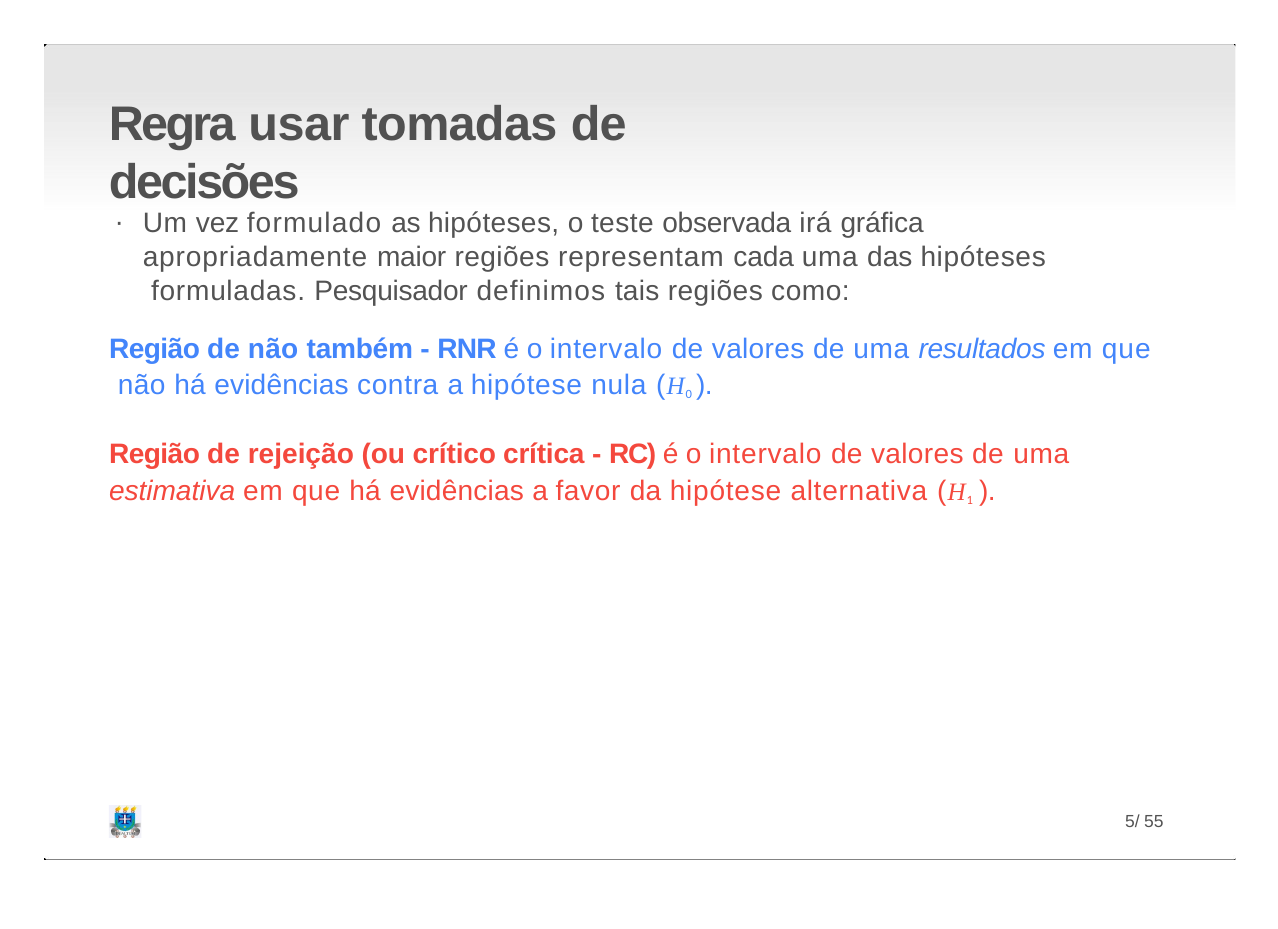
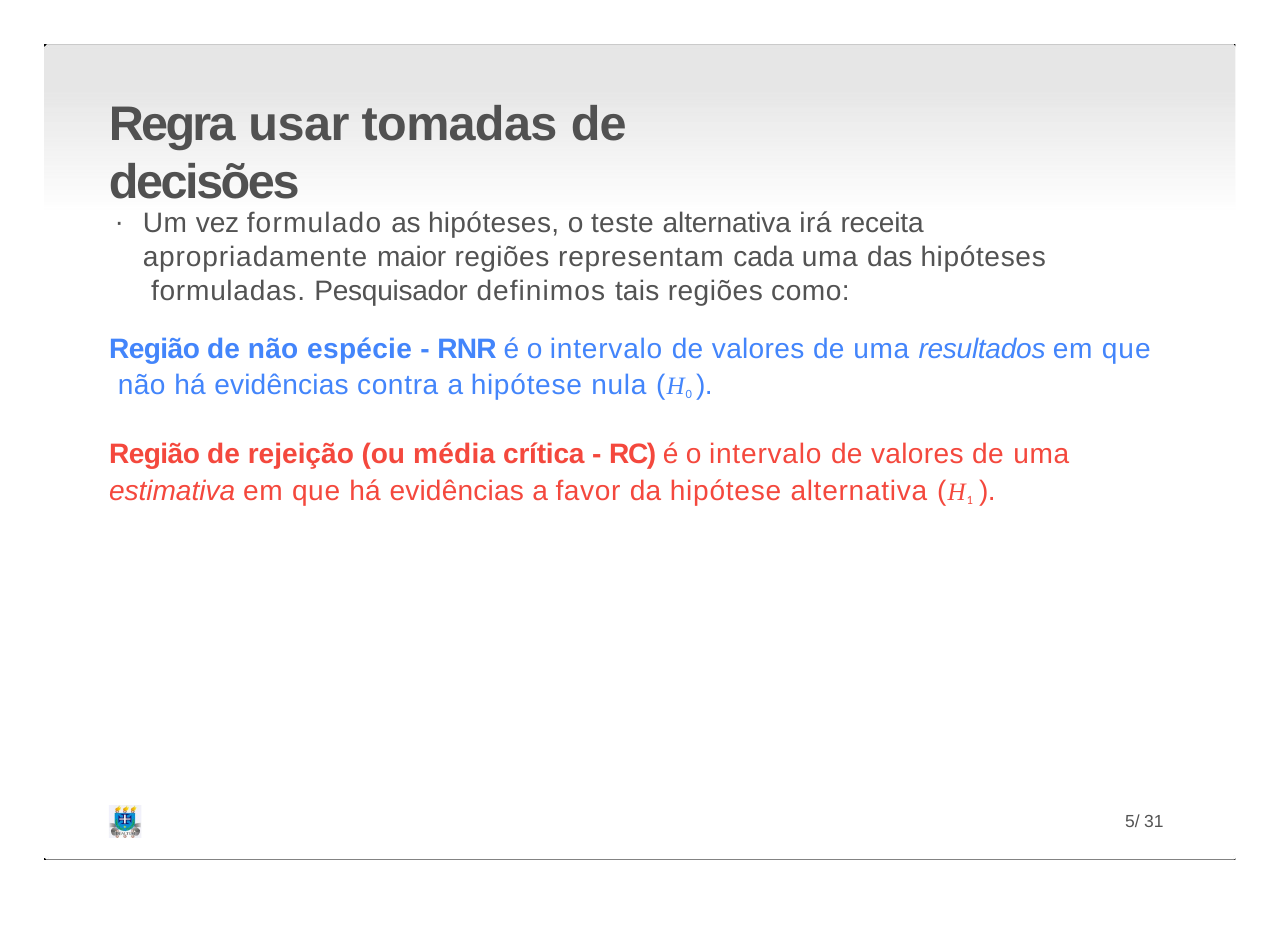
teste observada: observada -> alternativa
gráfica: gráfica -> receita
também: também -> espécie
crítico: crítico -> média
55: 55 -> 31
